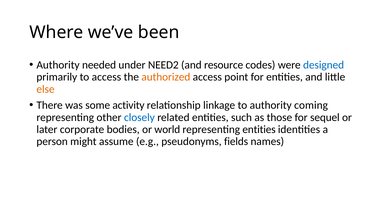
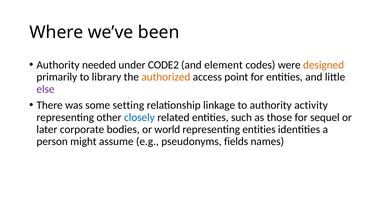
NEED2: NEED2 -> CODE2
resource: resource -> element
designed colour: blue -> orange
to access: access -> library
else colour: orange -> purple
activity: activity -> setting
coming: coming -> activity
